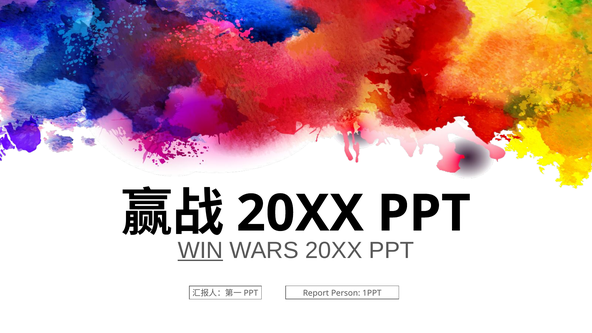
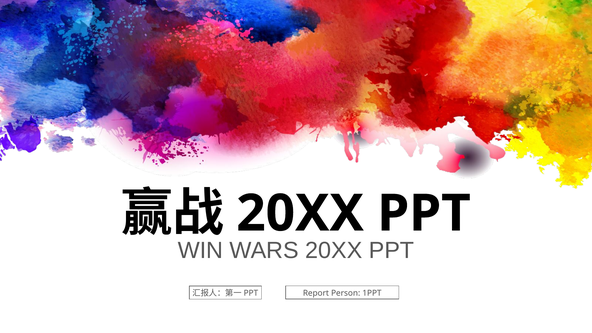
WIN underline: present -> none
